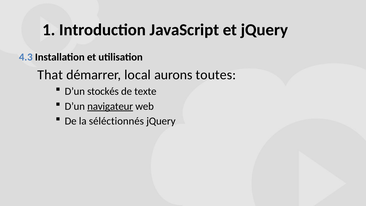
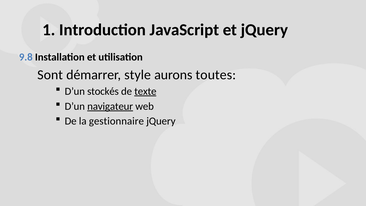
4.3: 4.3 -> 9.8
That: That -> Sont
local: local -> style
texte underline: none -> present
séléctionnés: séléctionnés -> gestionnaire
